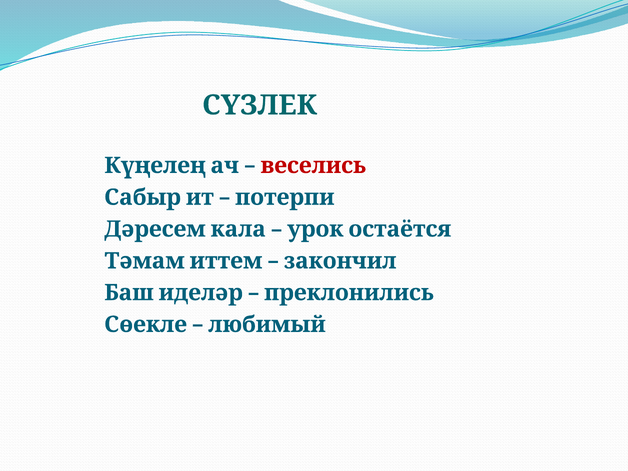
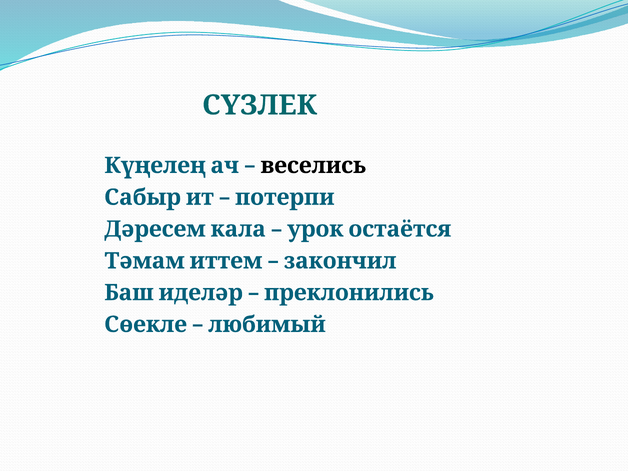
веселись colour: red -> black
